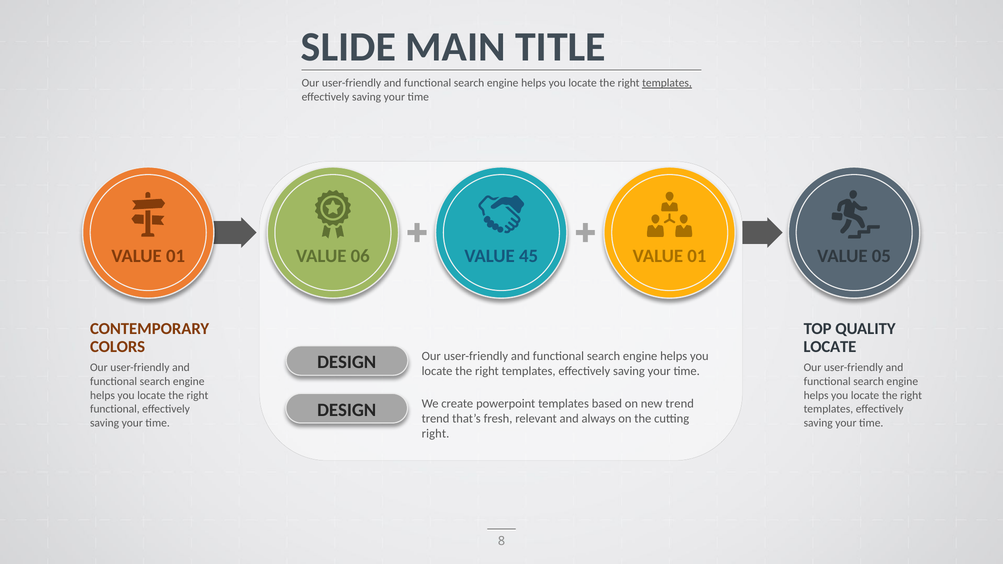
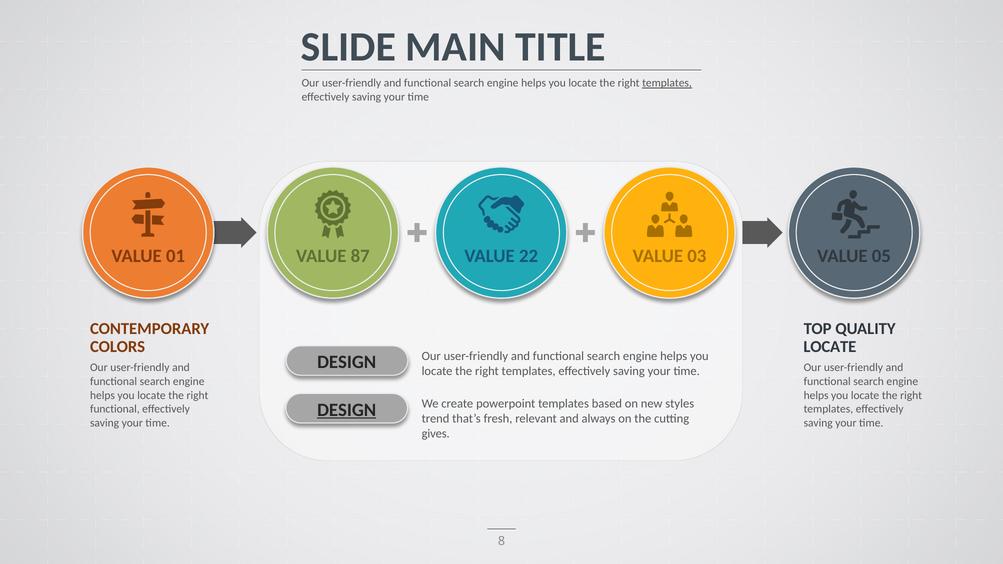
06: 06 -> 87
45: 45 -> 22
01 at (697, 256): 01 -> 03
new trend: trend -> styles
DESIGN at (347, 410) underline: none -> present
right at (436, 434): right -> gives
